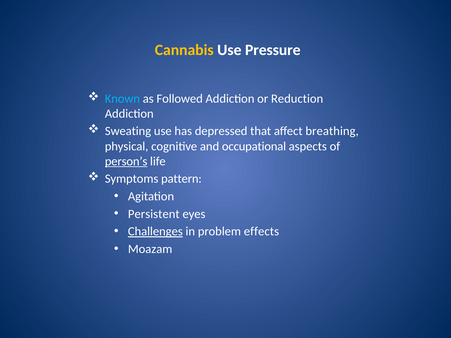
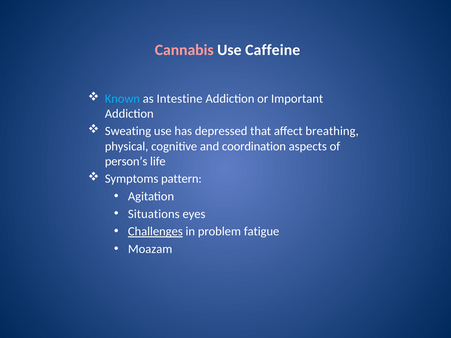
Cannabis colour: yellow -> pink
Pressure: Pressure -> Caffeine
Followed: Followed -> Intestine
Reduction: Reduction -> Important
occupational: occupational -> coordination
person’s underline: present -> none
Persistent: Persistent -> Situations
effects: effects -> fatigue
